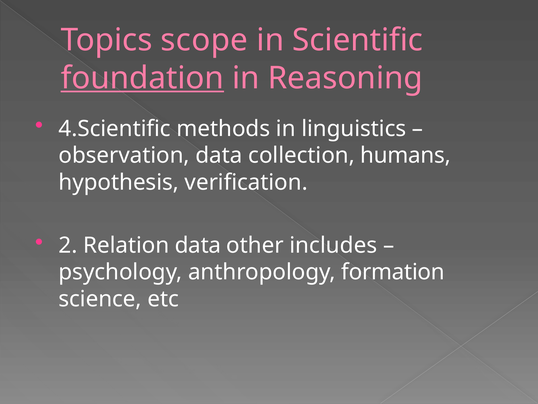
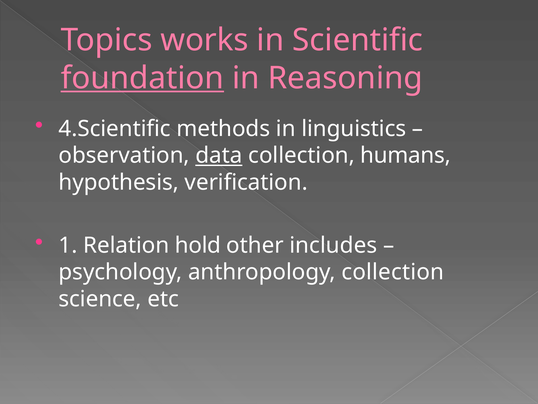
scope: scope -> works
data at (219, 155) underline: none -> present
2: 2 -> 1
Relation data: data -> hold
anthropology formation: formation -> collection
